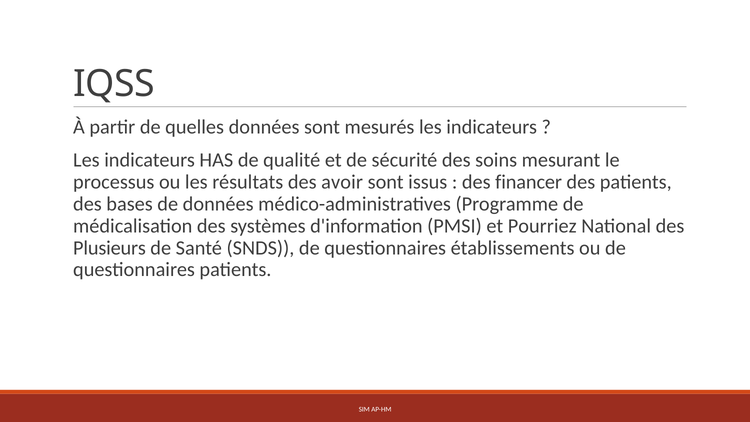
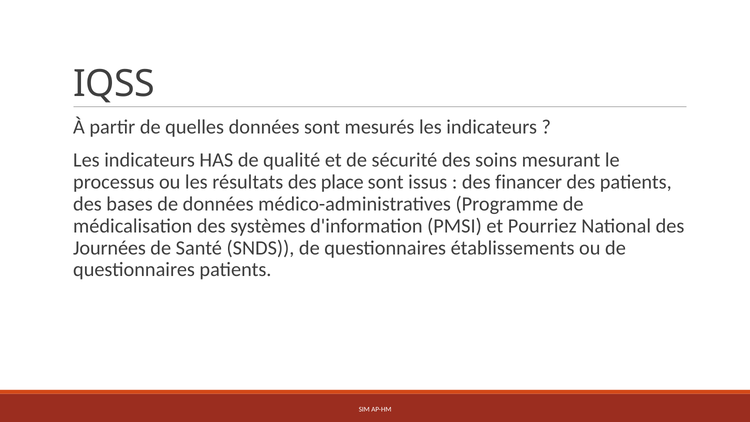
avoir: avoir -> place
Plusieurs: Plusieurs -> Journées
